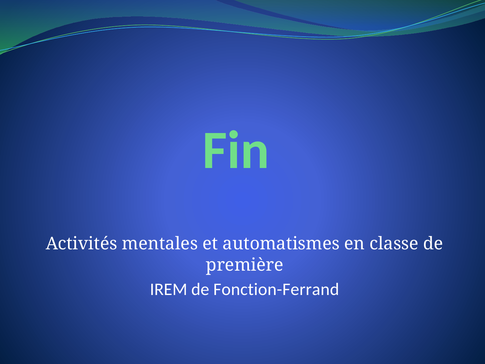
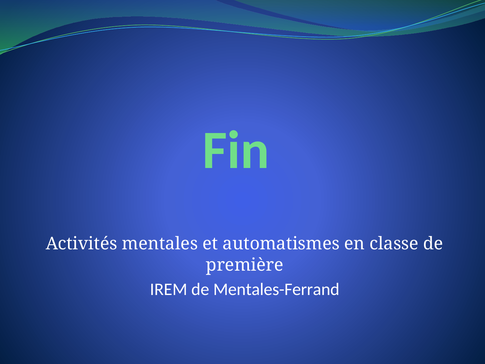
Fonction-Ferrand: Fonction-Ferrand -> Mentales-Ferrand
